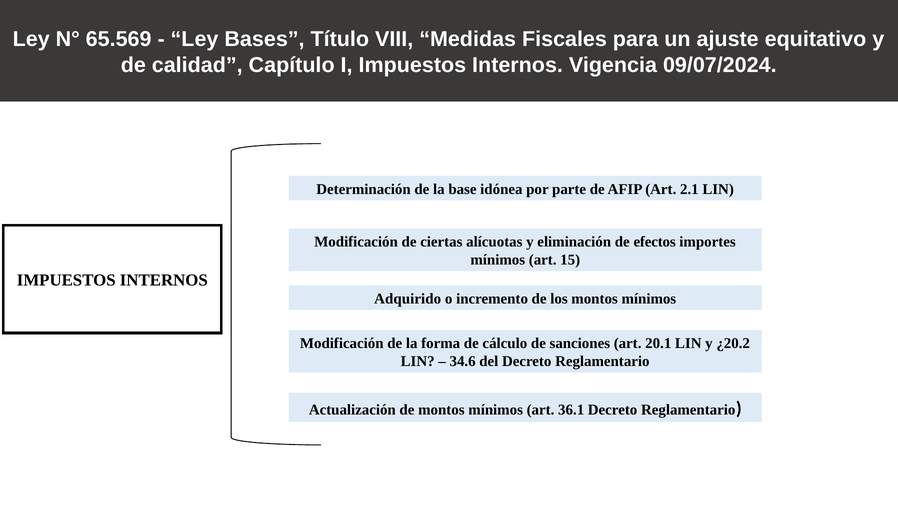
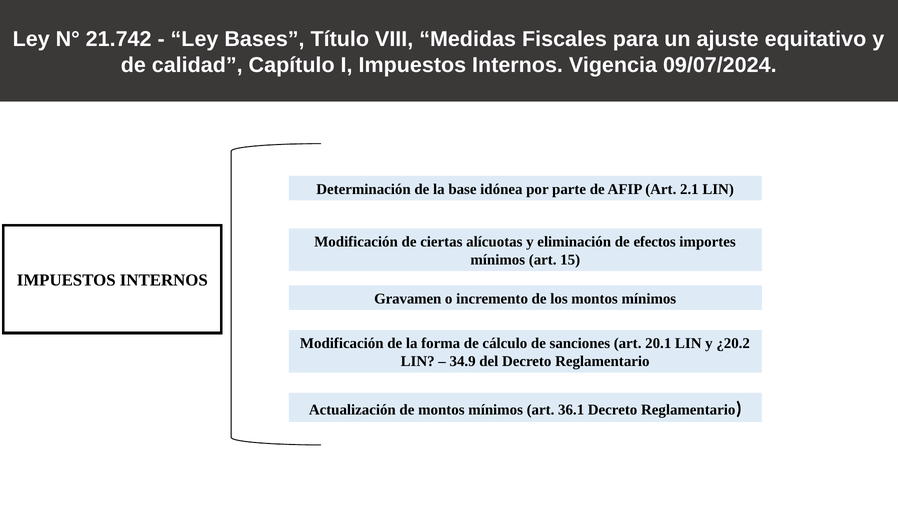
65.569: 65.569 -> 21.742
Adquirido: Adquirido -> Gravamen
34.6: 34.6 -> 34.9
